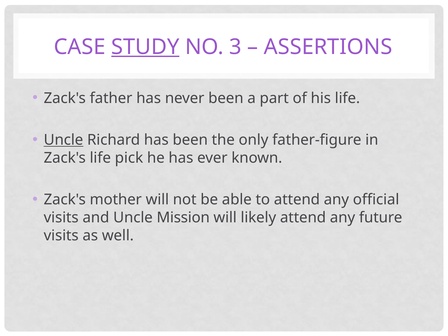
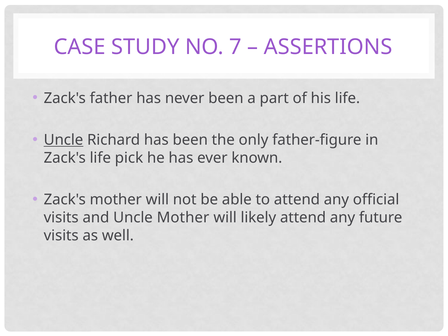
STUDY underline: present -> none
3: 3 -> 7
Uncle Mission: Mission -> Mother
